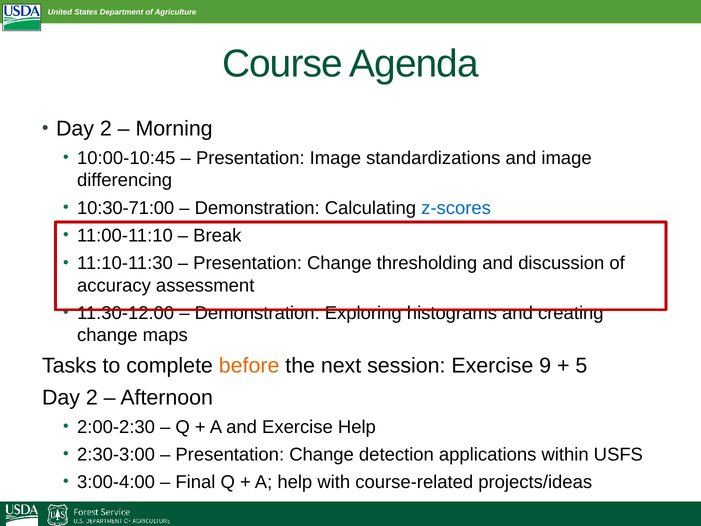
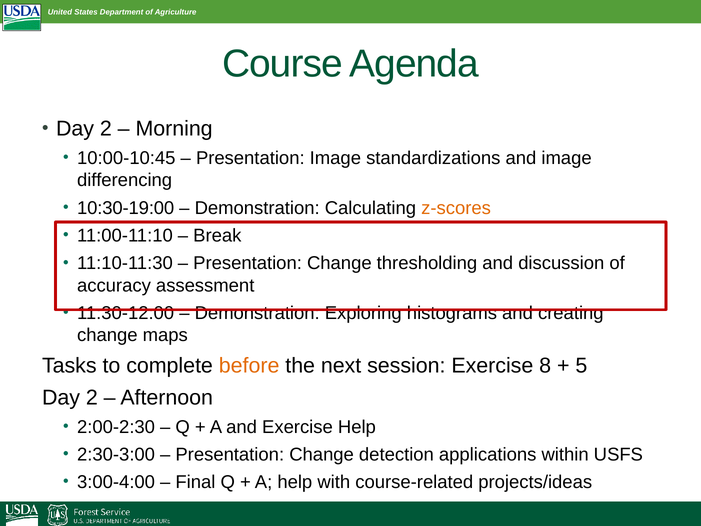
10:30-71:00: 10:30-71:00 -> 10:30-19:00
z-scores colour: blue -> orange
9: 9 -> 8
